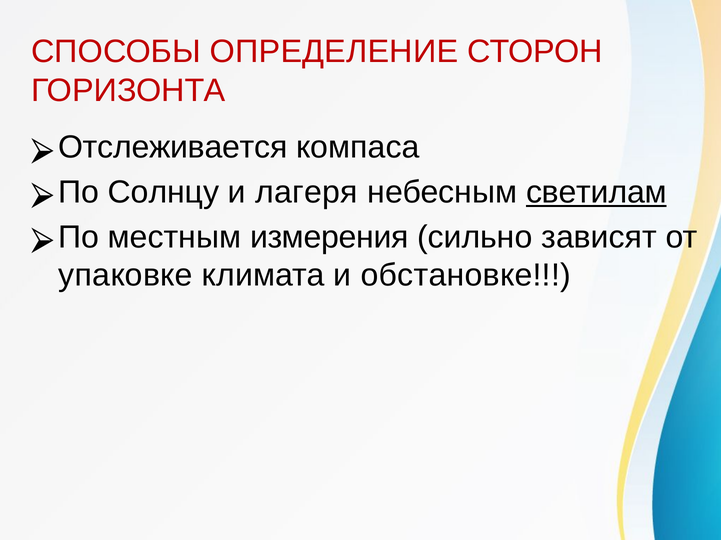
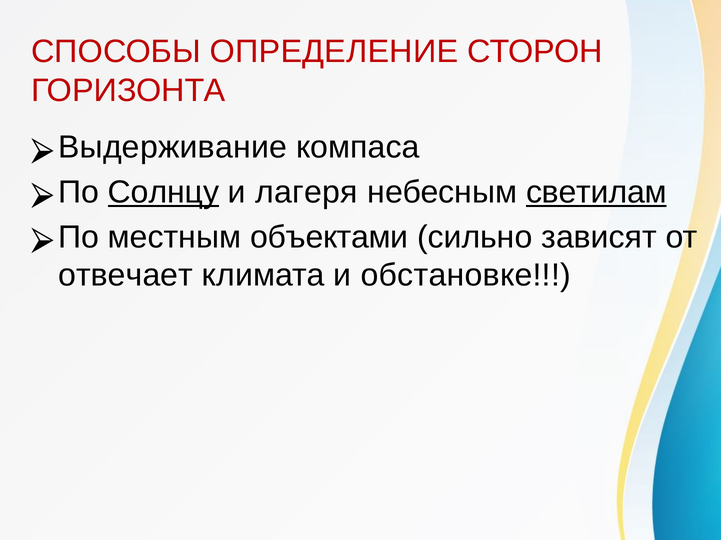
Отслеживается: Отслеживается -> Выдерживание
Солнцу underline: none -> present
измерения: измерения -> объектами
упаковке: упаковке -> отвечает
